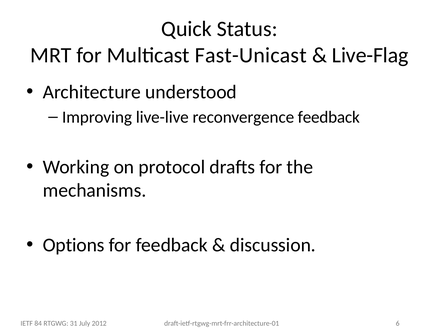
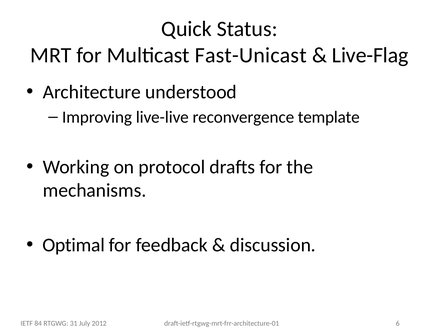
reconvergence feedback: feedback -> template
Options: Options -> Optimal
